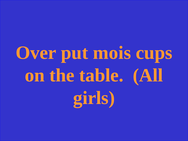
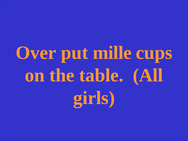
mois: mois -> mille
